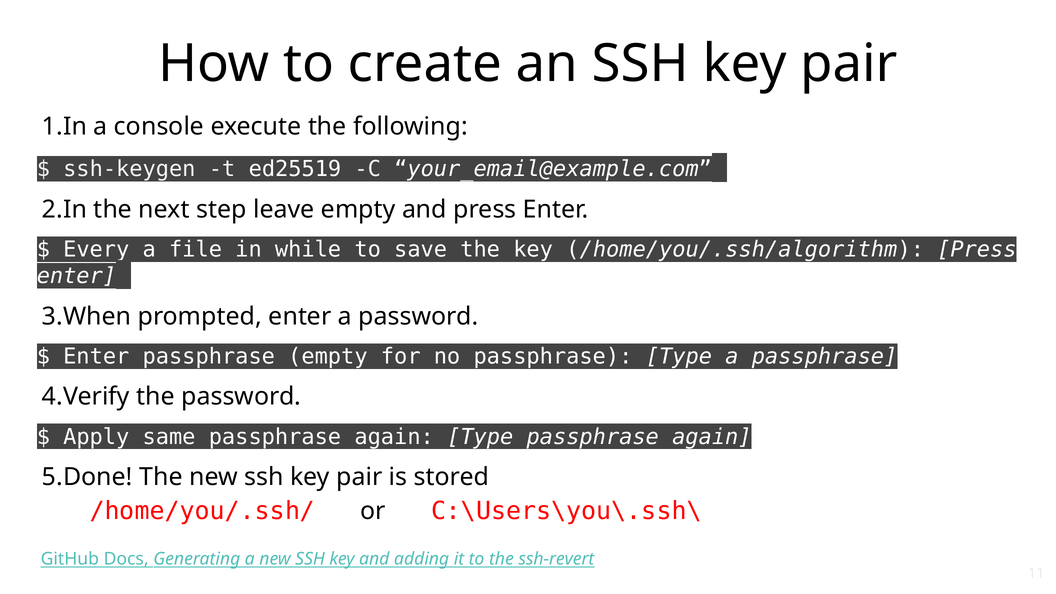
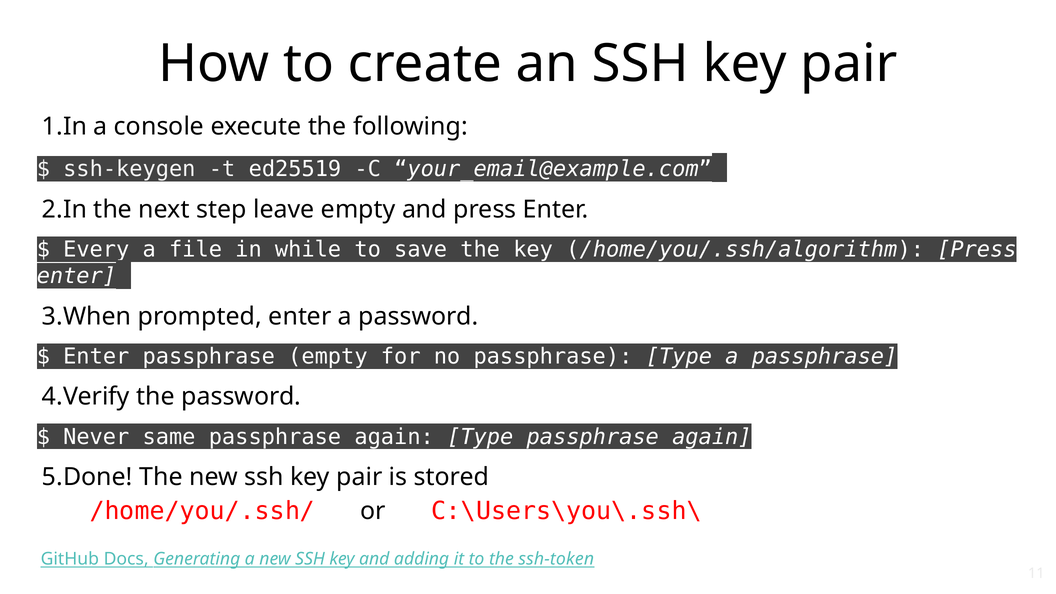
Apply: Apply -> Never
ssh-revert: ssh-revert -> ssh-token
